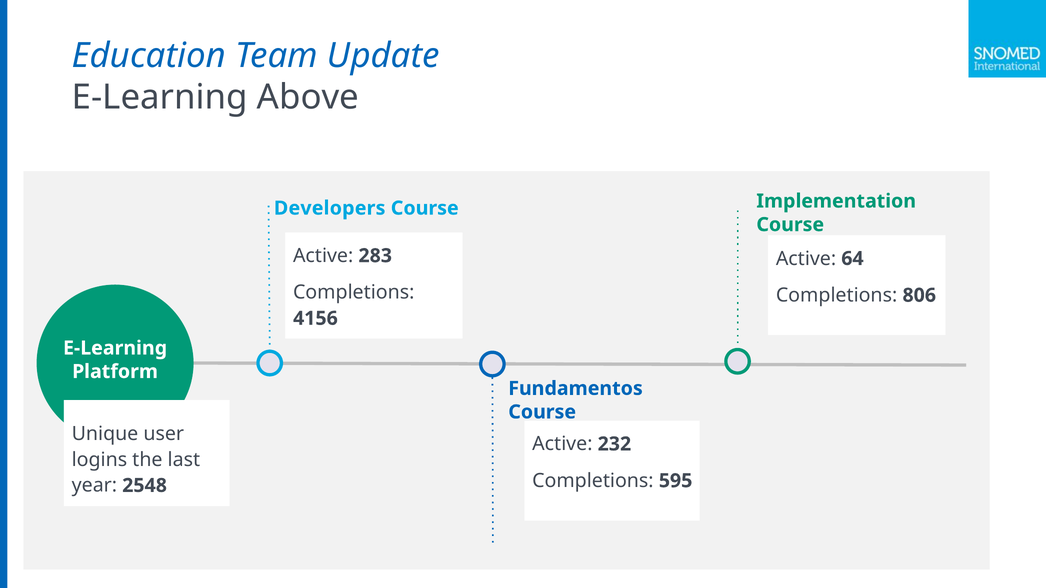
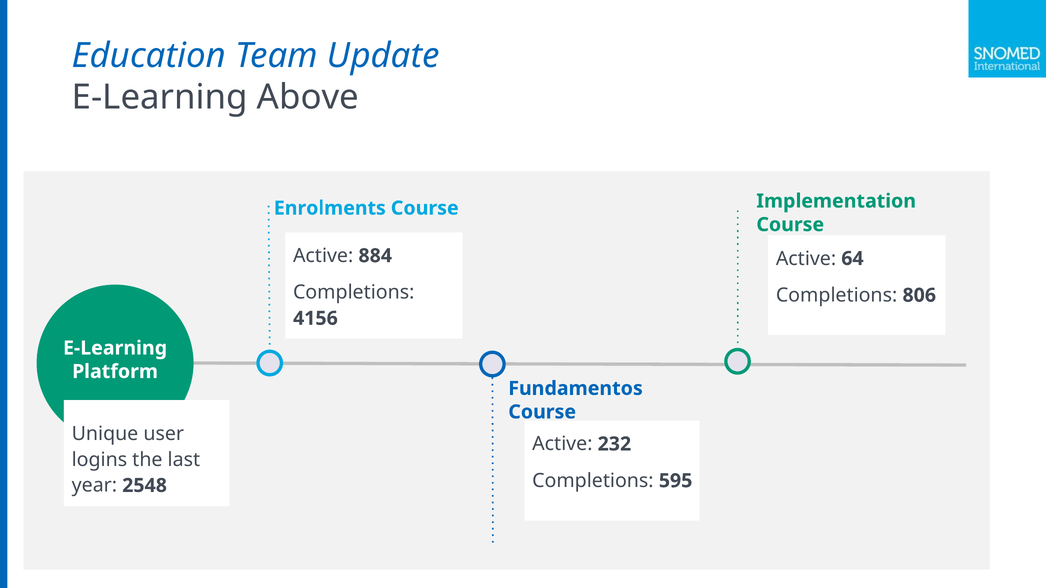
Developers: Developers -> Enrolments
283: 283 -> 884
